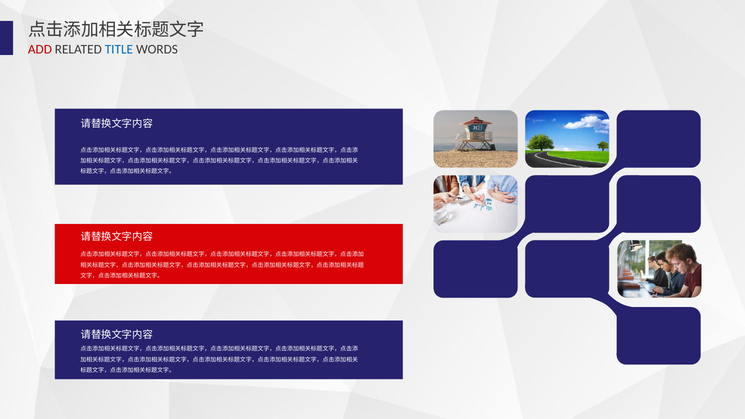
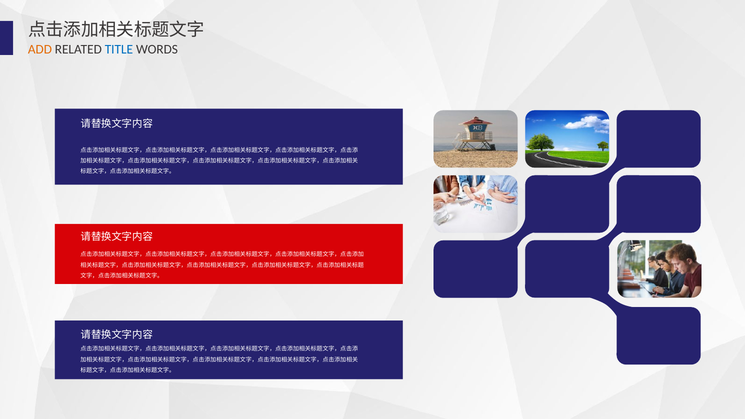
ADD colour: red -> orange
